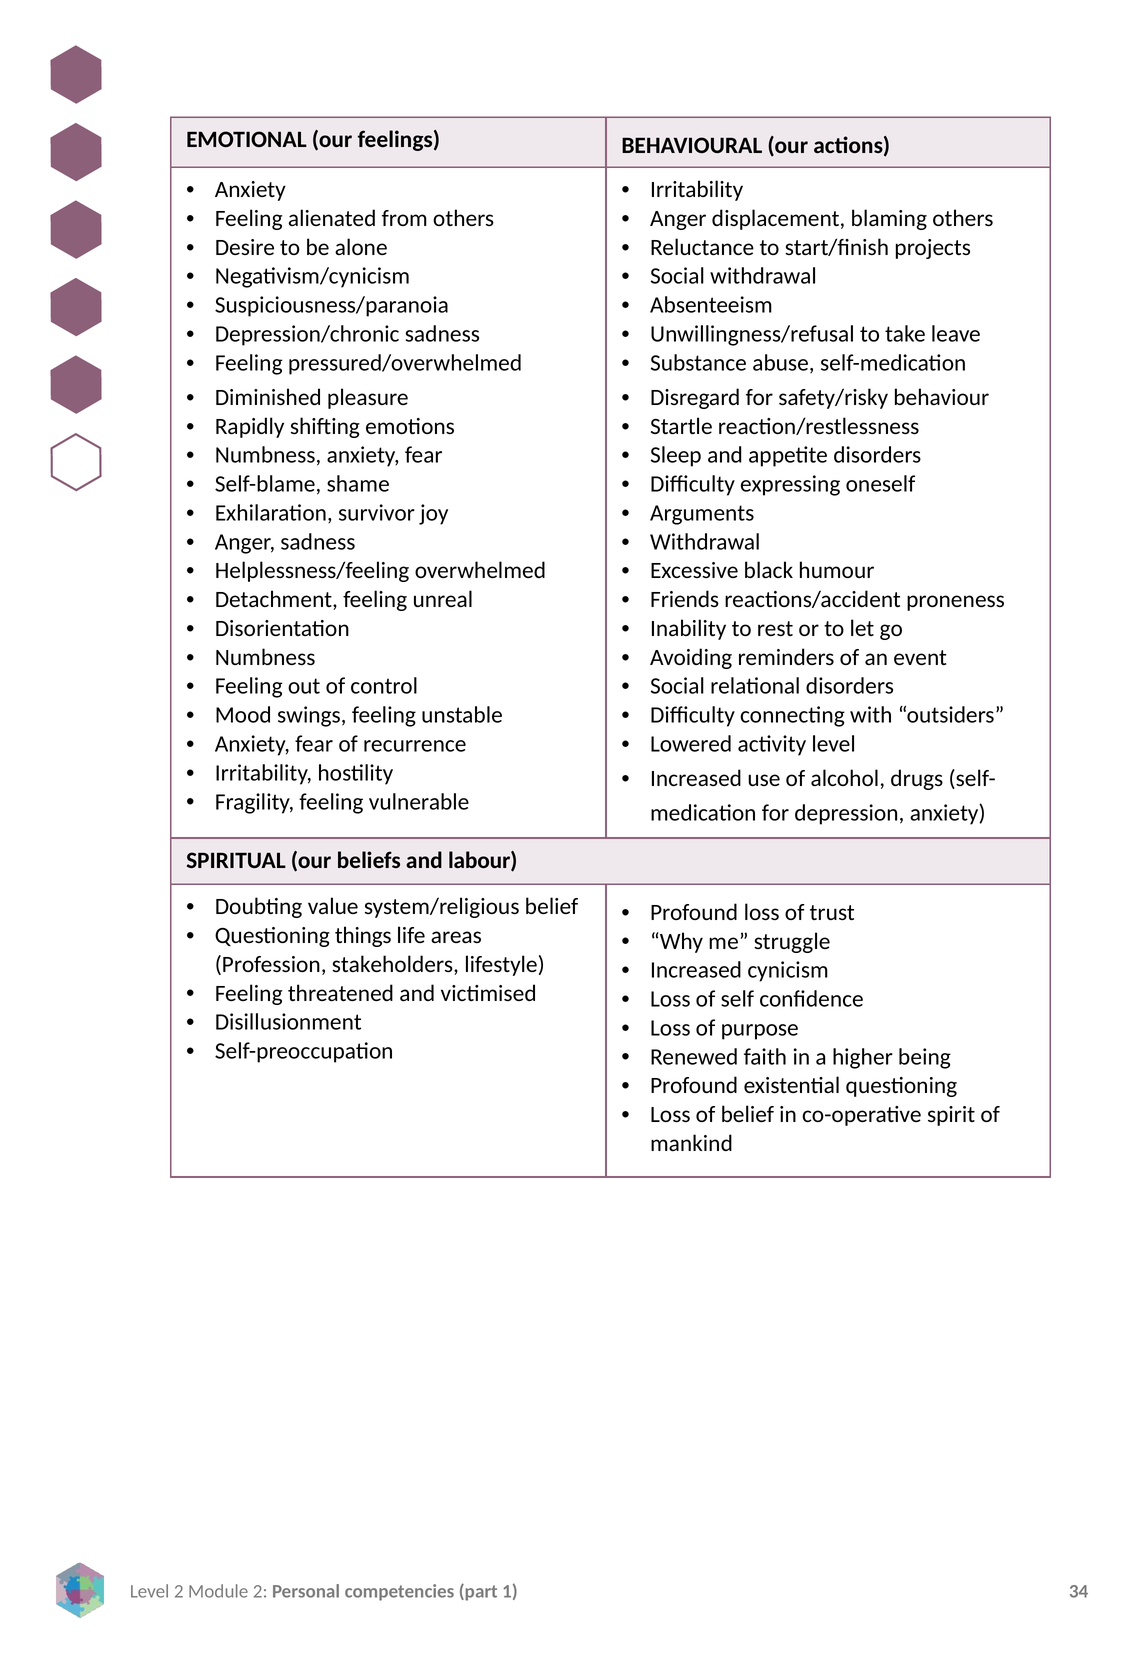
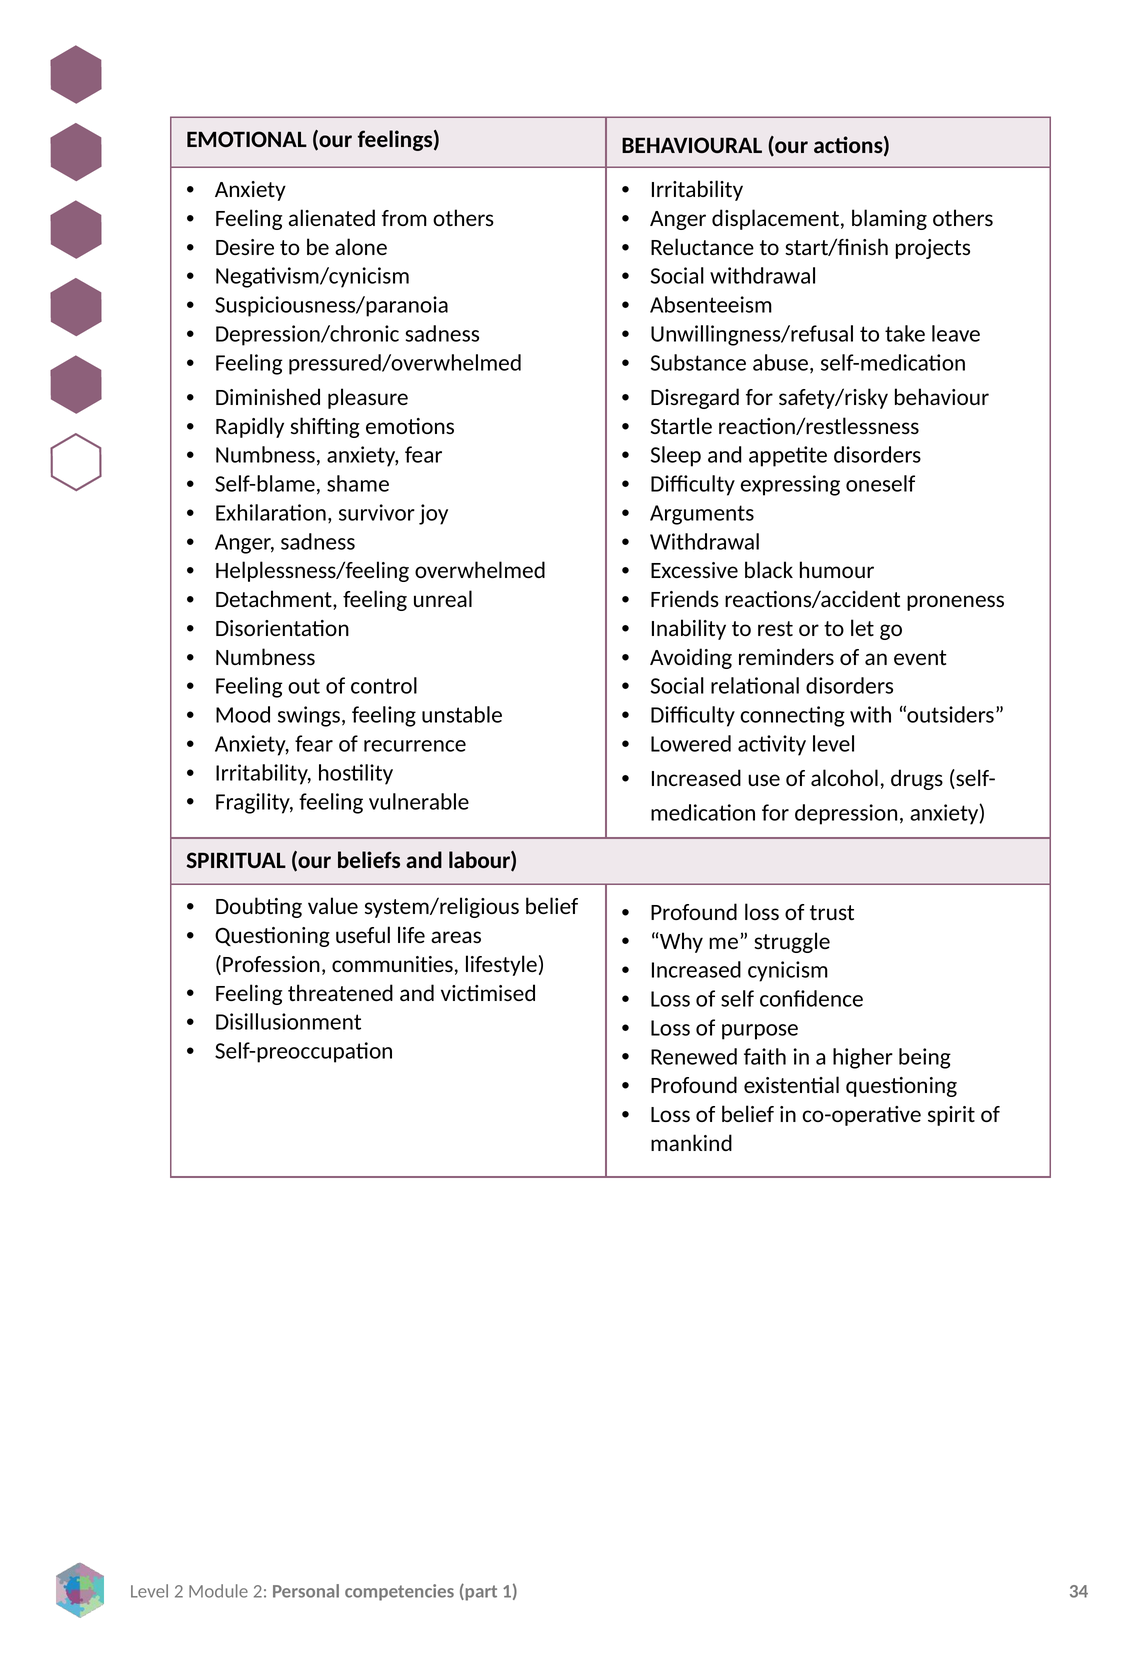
things: things -> useful
stakeholders: stakeholders -> communities
